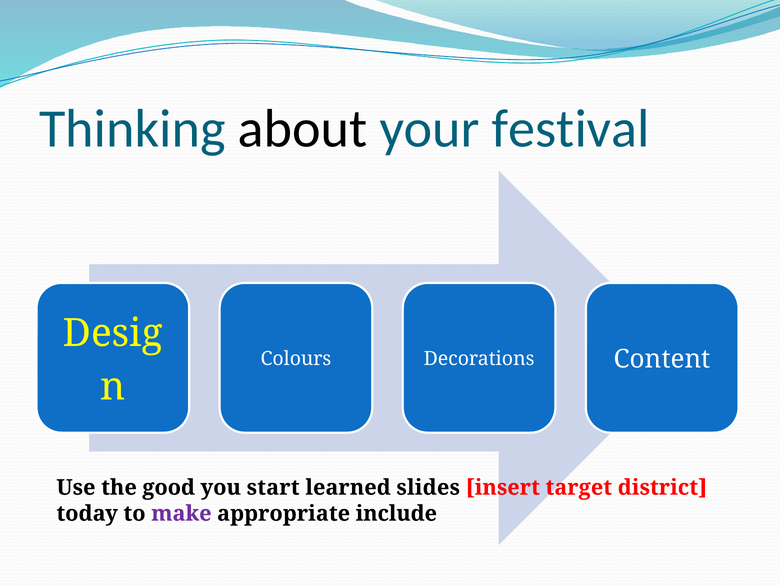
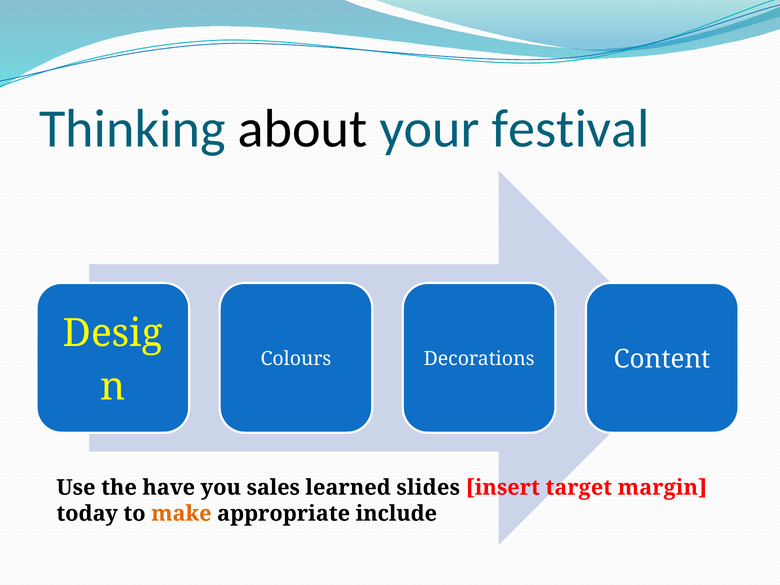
good: good -> have
start: start -> sales
district: district -> margin
make colour: purple -> orange
